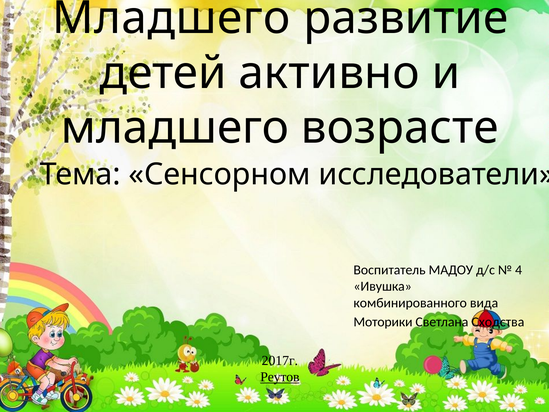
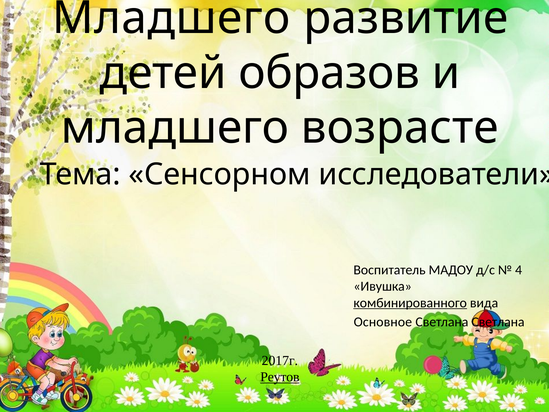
активно: активно -> образов
комбинированного underline: none -> present
Моторики: Моторики -> Основное
Светлана Сходства: Сходства -> Светлана
